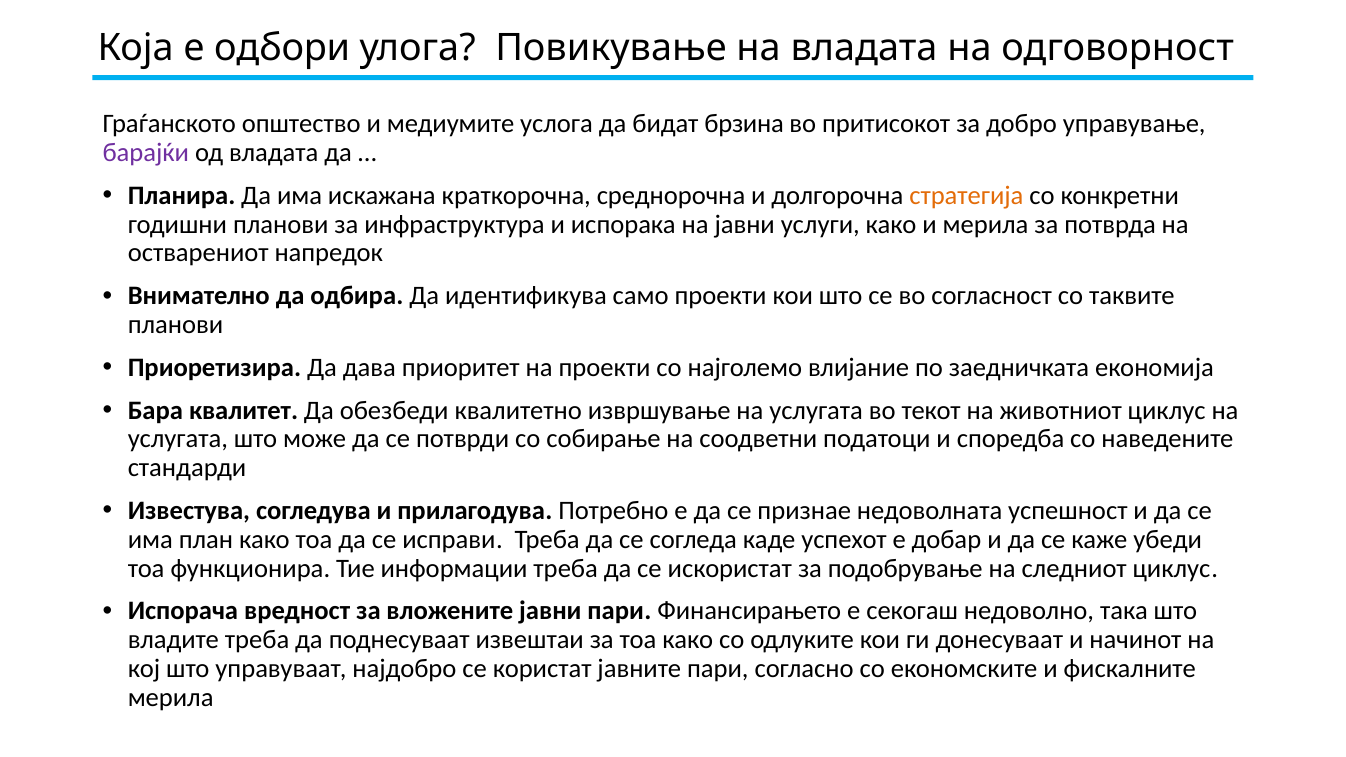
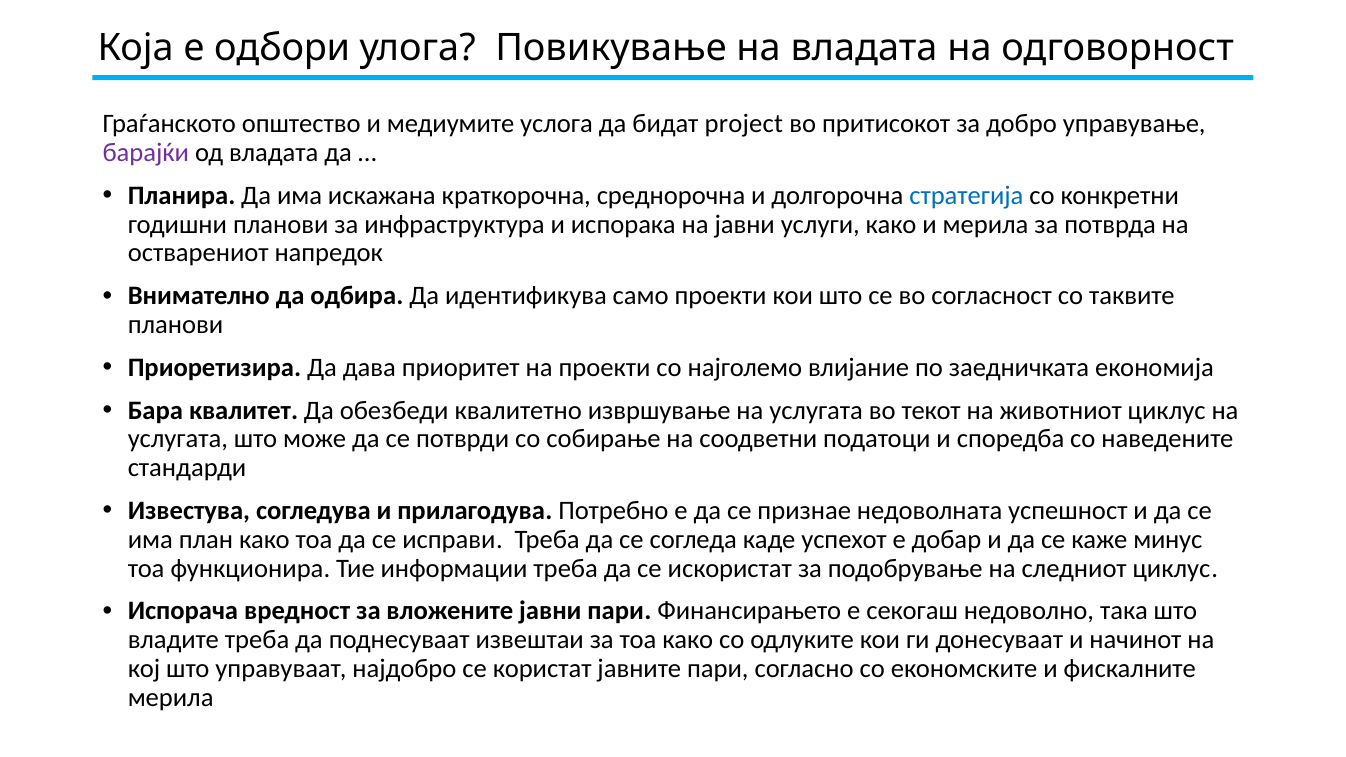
брзина: брзина -> project
стратегија colour: orange -> blue
убеди: убеди -> минус
